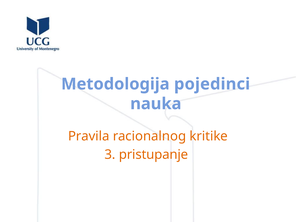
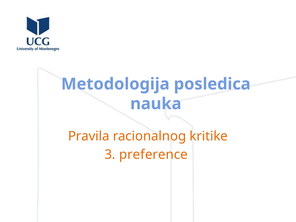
pojedinci: pojedinci -> posledica
pristupanje: pristupanje -> preference
